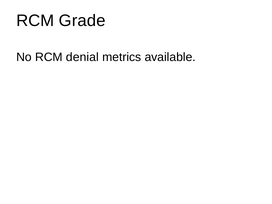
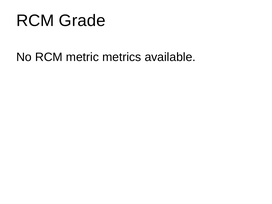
denial: denial -> metric
